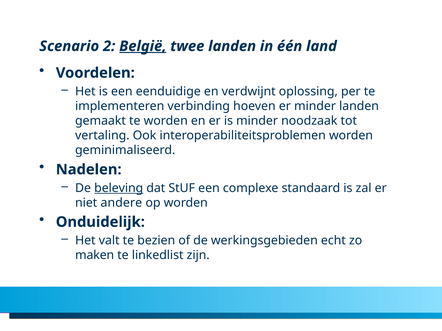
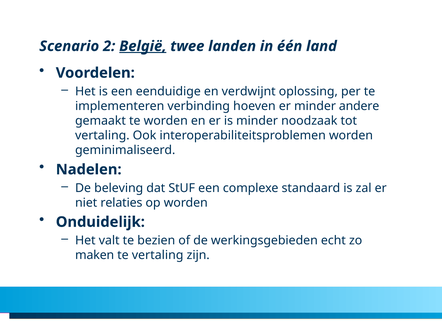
minder landen: landen -> andere
beleving underline: present -> none
andere: andere -> relaties
te linkedlist: linkedlist -> vertaling
